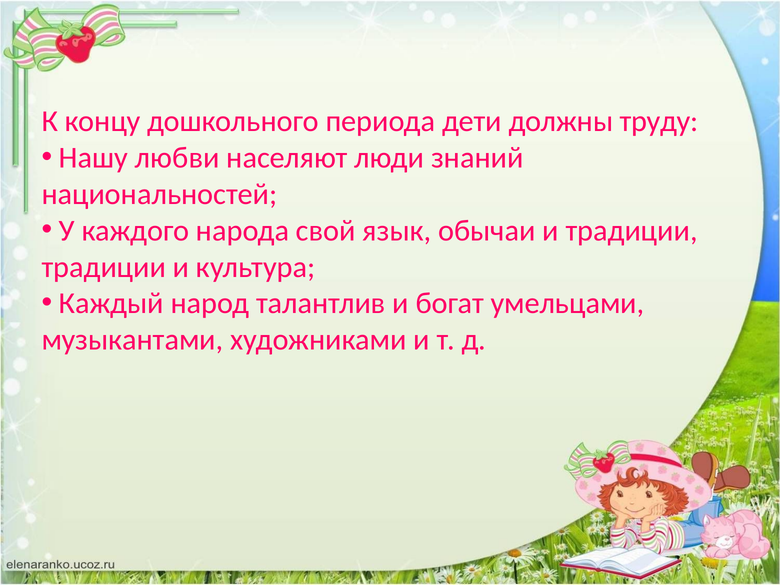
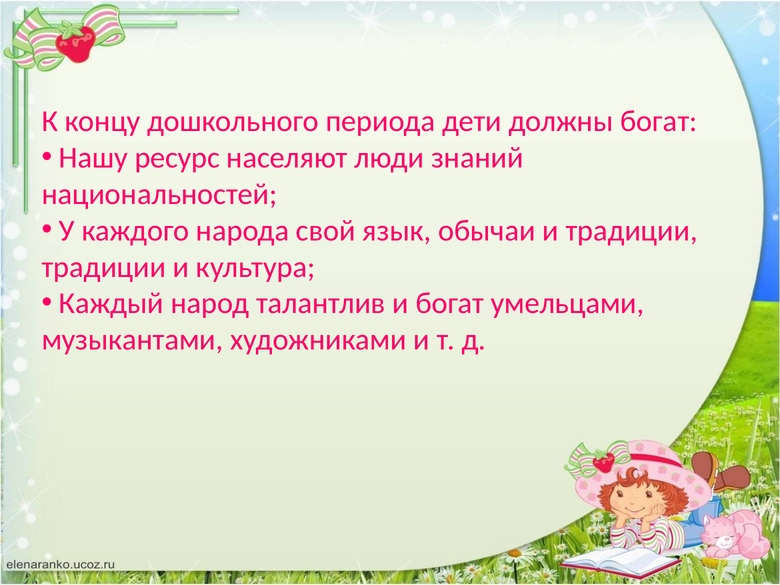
должны труду: труду -> богат
любви: любви -> ресурс
